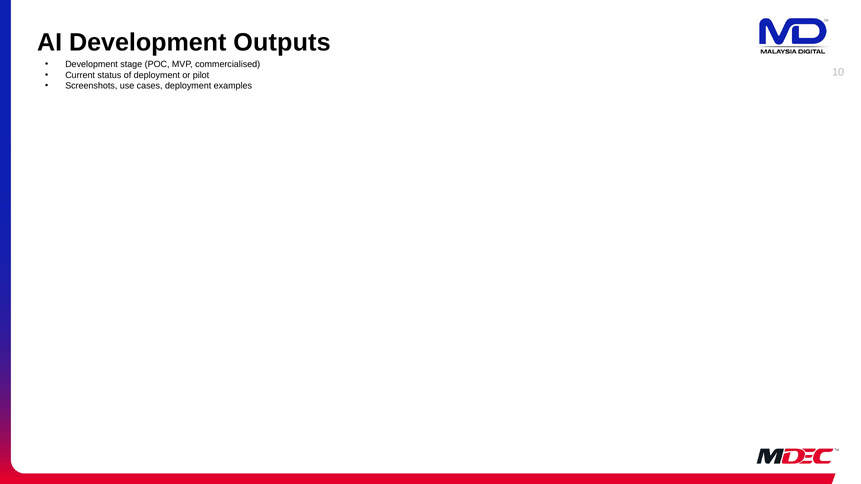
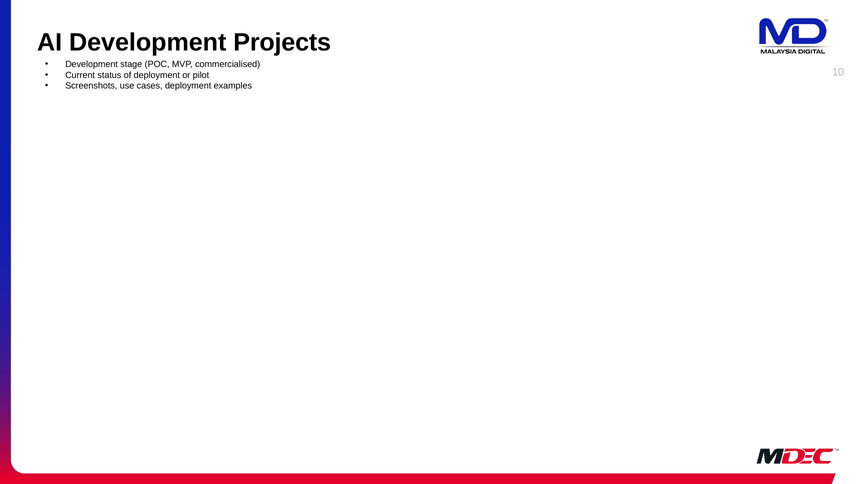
Outputs: Outputs -> Projects
